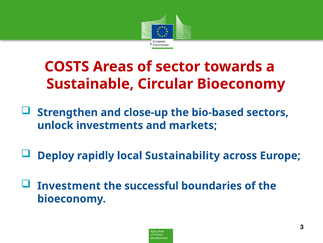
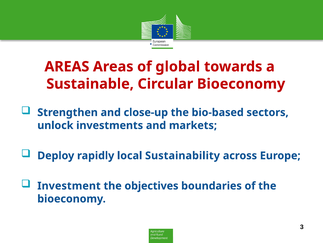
COSTS at (67, 66): COSTS -> AREAS
sector: sector -> global
successful: successful -> objectives
